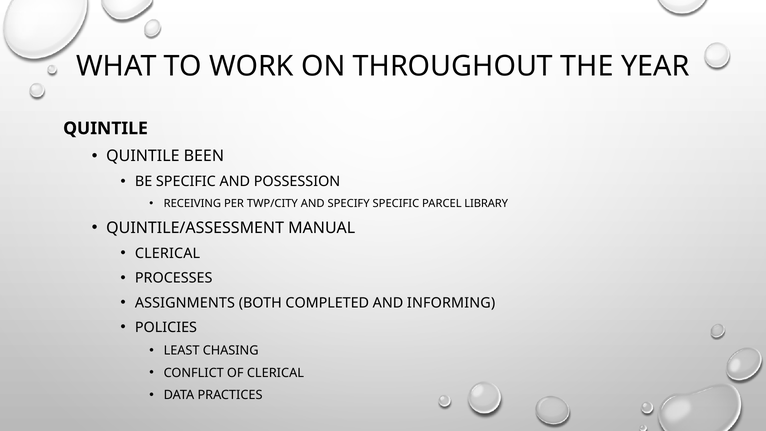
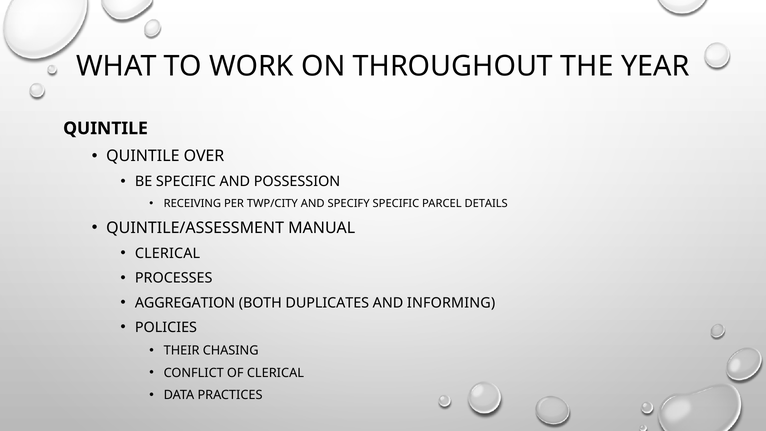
BEEN: BEEN -> OVER
LIBRARY: LIBRARY -> DETAILS
ASSIGNMENTS: ASSIGNMENTS -> AGGREGATION
COMPLETED: COMPLETED -> DUPLICATES
LEAST: LEAST -> THEIR
